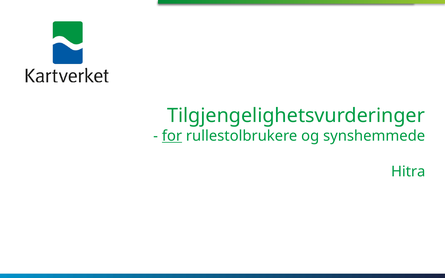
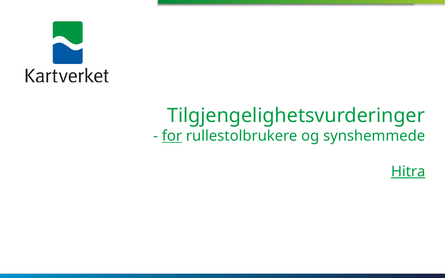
Hitra underline: none -> present
